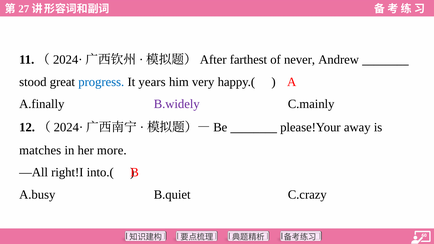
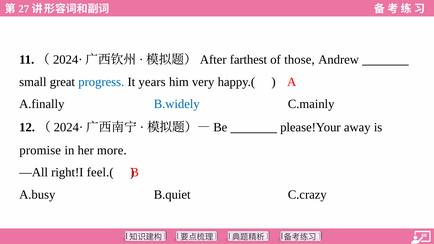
never: never -> those
stood: stood -> small
B.widely colour: purple -> blue
matches: matches -> promise
into.(: into.( -> feel.(
